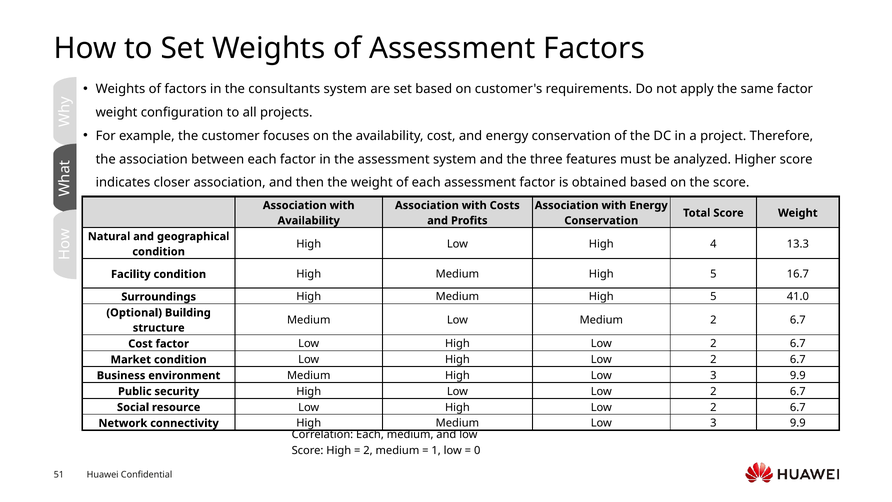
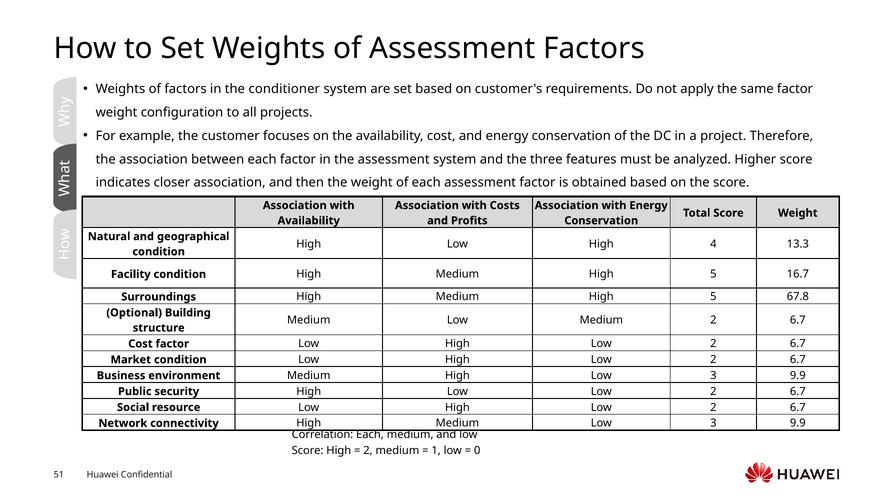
consultants: consultants -> conditioner
41.0: 41.0 -> 67.8
